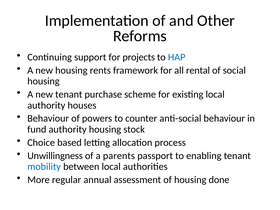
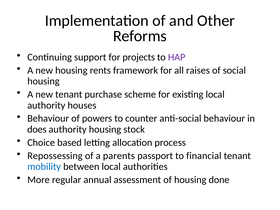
HAP colour: blue -> purple
rental: rental -> raises
fund: fund -> does
Unwillingness: Unwillingness -> Repossessing
enabling: enabling -> financial
